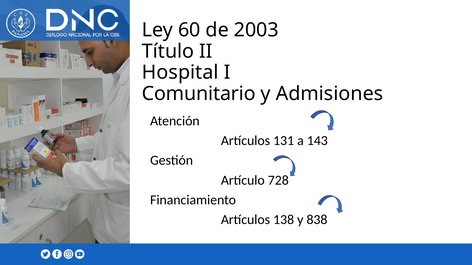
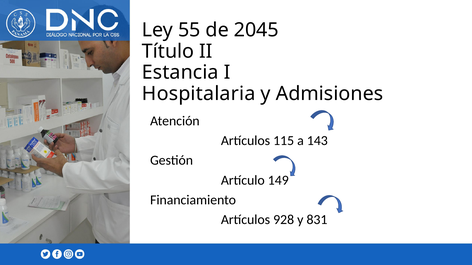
60: 60 -> 55
2003: 2003 -> 2045
Hospital: Hospital -> Estancia
Comunitario: Comunitario -> Hospitalaria
131: 131 -> 115
728: 728 -> 149
138: 138 -> 928
838: 838 -> 831
